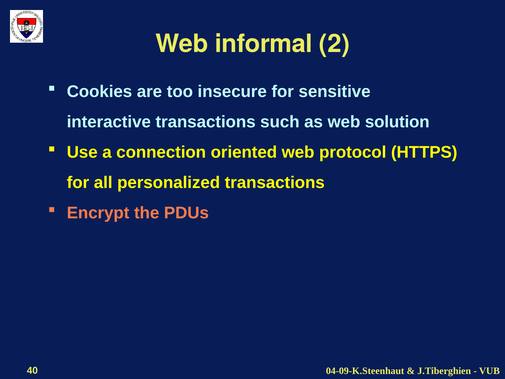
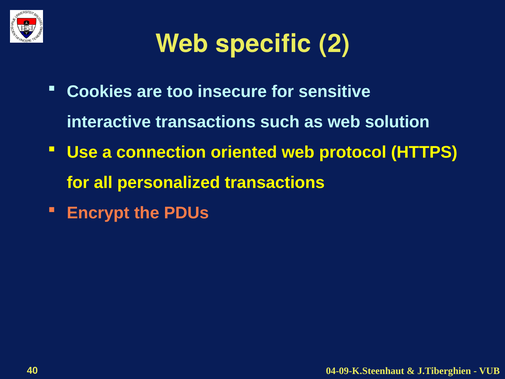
informal: informal -> specific
